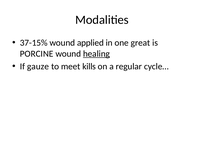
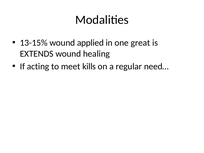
37-15%: 37-15% -> 13-15%
PORCINE: PORCINE -> EXTENDS
healing underline: present -> none
gauze: gauze -> acting
cycle…: cycle… -> need…
